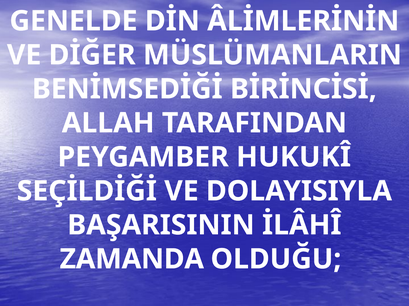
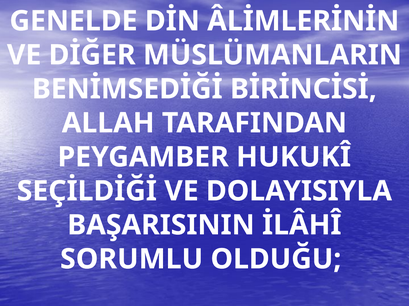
ZAMANDA: ZAMANDA -> SORUMLU
